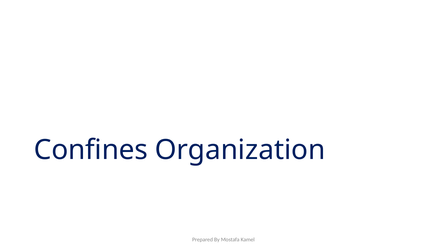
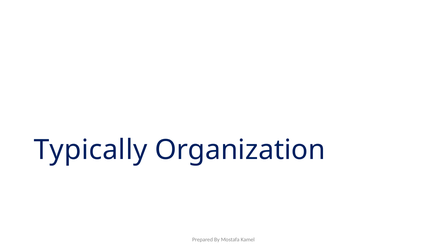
Confines: Confines -> Typically
